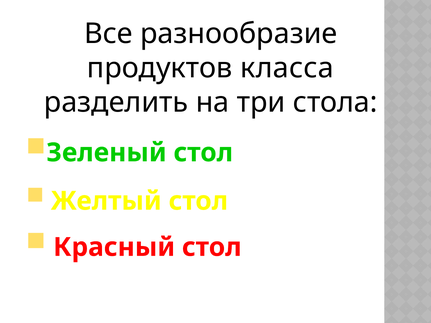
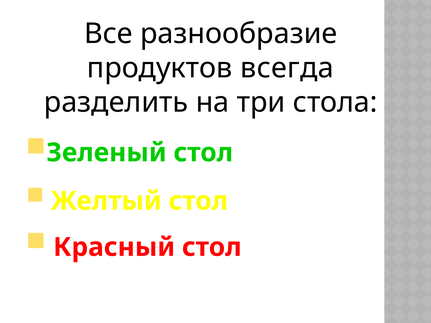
класса: класса -> всегда
